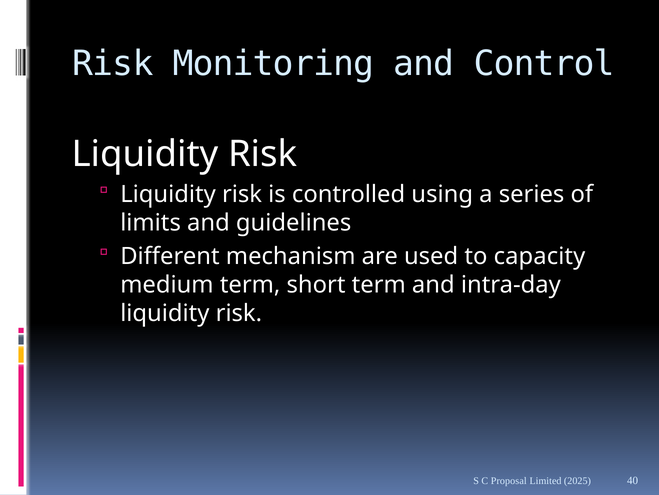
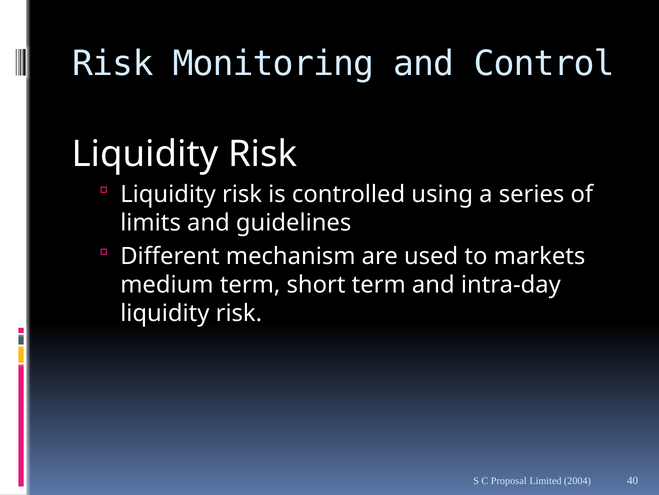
capacity: capacity -> markets
2025: 2025 -> 2004
